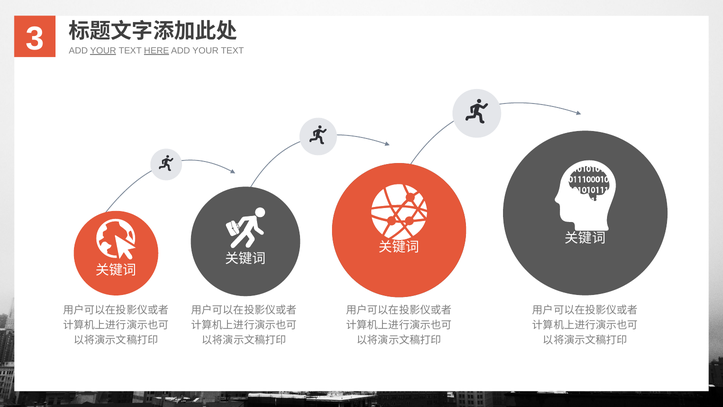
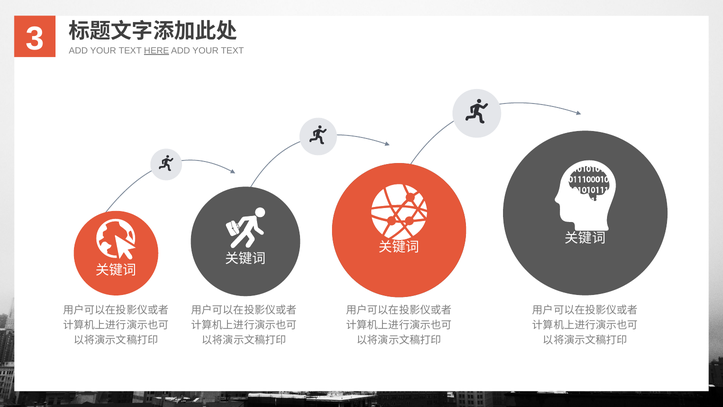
YOUR at (103, 51) underline: present -> none
